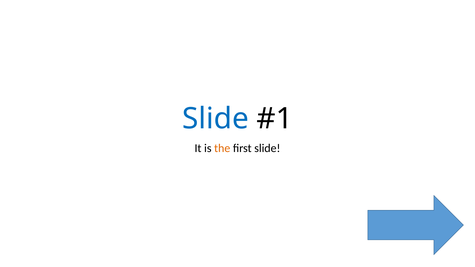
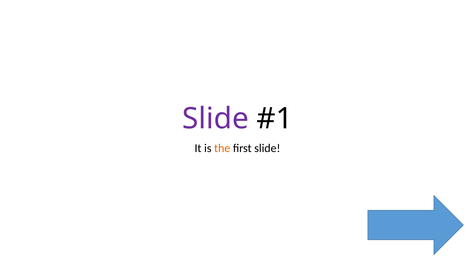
Slide at (216, 119) colour: blue -> purple
